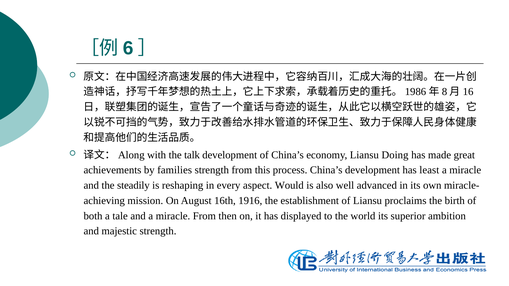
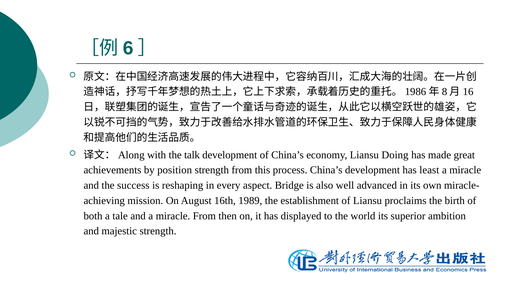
families: families -> position
steadily: steadily -> success
Would: Would -> Bridge
1916: 1916 -> 1989
